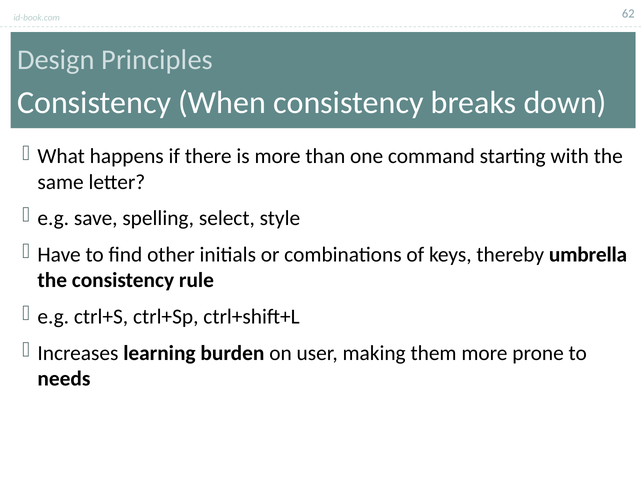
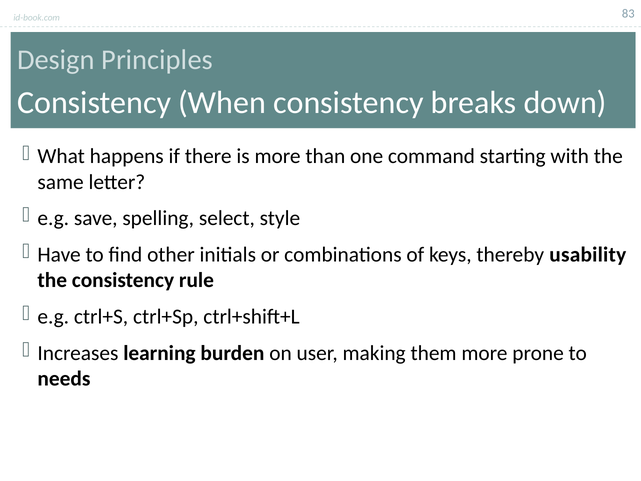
62: 62 -> 83
umbrella: umbrella -> usability
